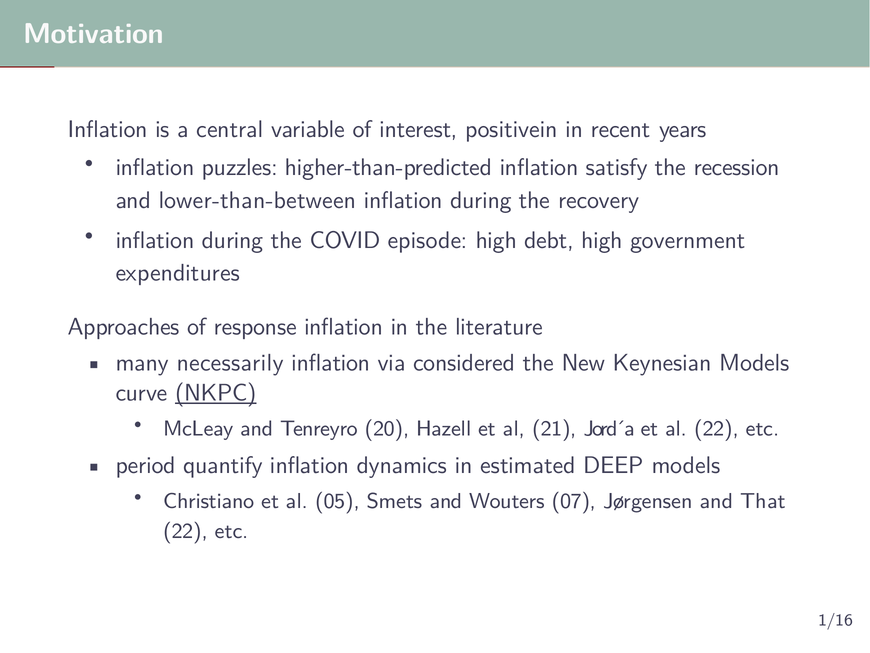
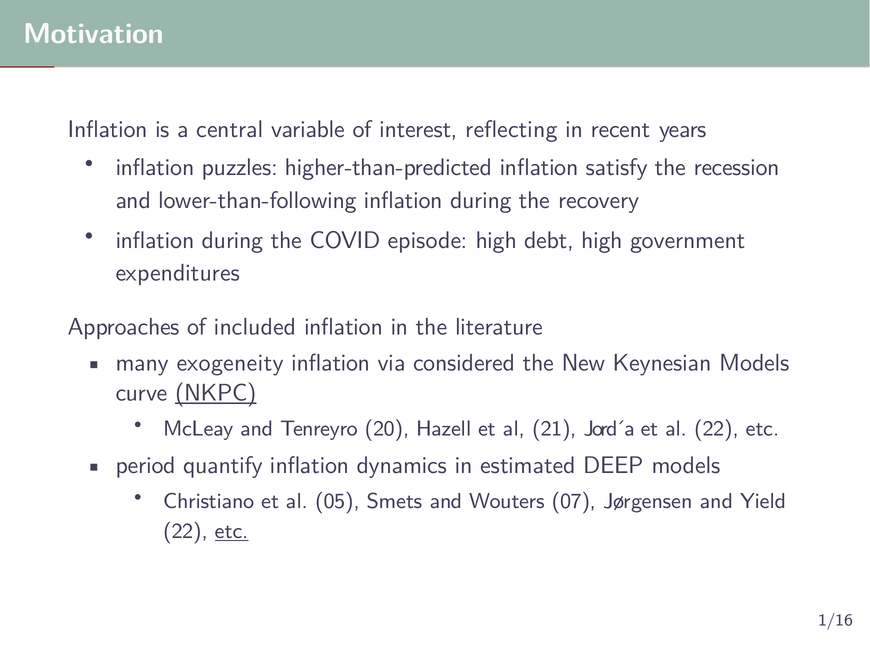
positivein: positivein -> reflecting
lower-than-between: lower-than-between -> lower-than-following
response: response -> included
necessarily: necessarily -> exogeneity
That: That -> Yield
etc at (232, 531) underline: none -> present
